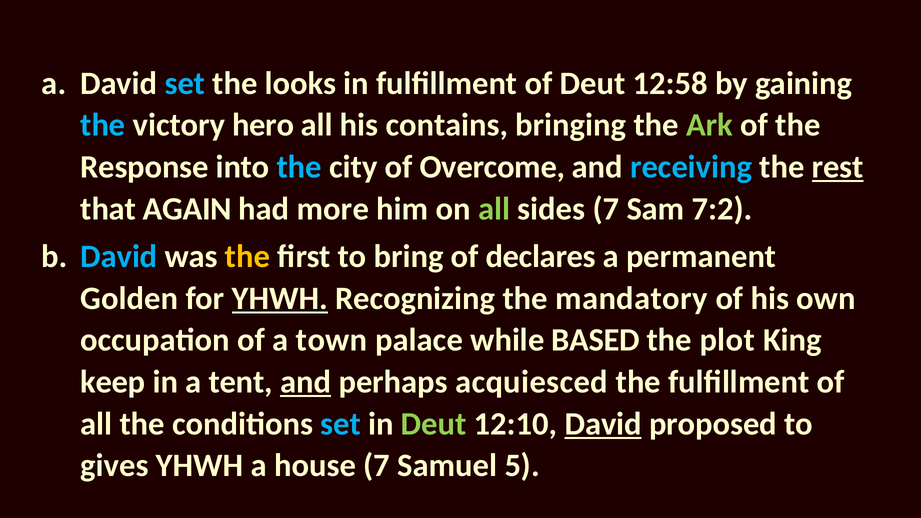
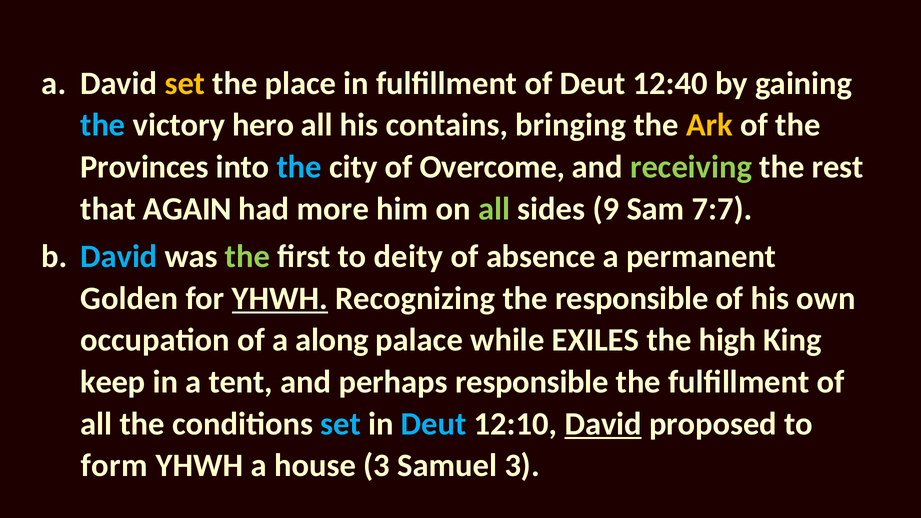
set at (185, 83) colour: light blue -> yellow
looks: looks -> place
12:58: 12:58 -> 12:40
Ark colour: light green -> yellow
Response: Response -> Provinces
receiving colour: light blue -> light green
rest underline: present -> none
sides 7: 7 -> 9
7:2: 7:2 -> 7:7
the at (247, 256) colour: yellow -> light green
bring: bring -> deity
declares: declares -> absence
the mandatory: mandatory -> responsible
town: town -> along
BASED: BASED -> EXILES
plot: plot -> high
and at (306, 382) underline: present -> none
perhaps acquiesced: acquiesced -> responsible
Deut at (434, 424) colour: light green -> light blue
gives: gives -> form
house 7: 7 -> 3
Samuel 5: 5 -> 3
